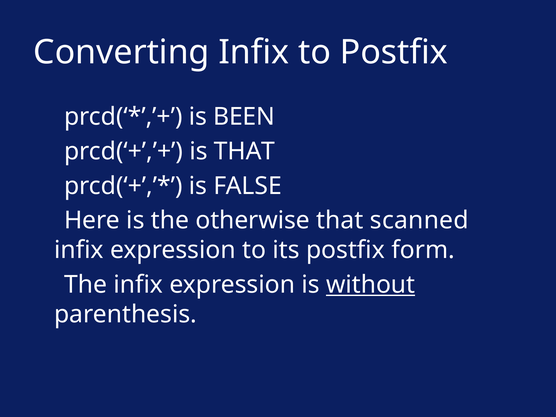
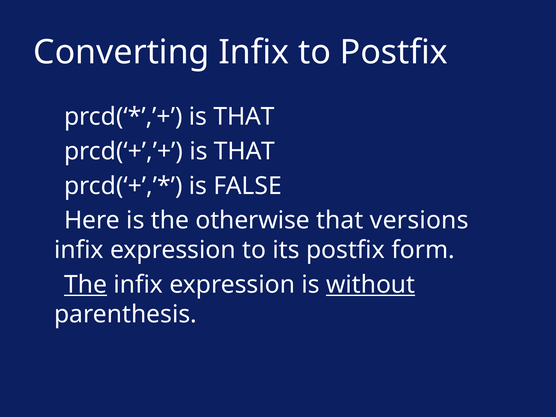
BEEN at (244, 117): BEEN -> THAT
scanned: scanned -> versions
The at (85, 285) underline: none -> present
